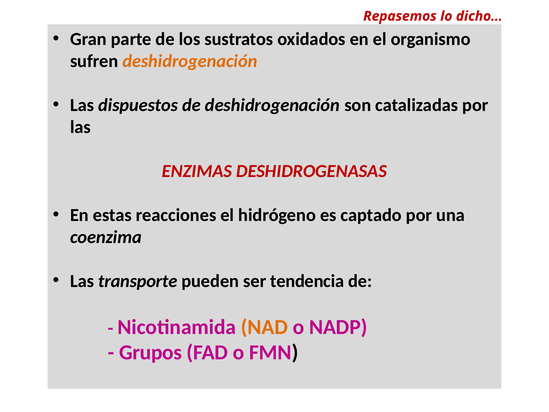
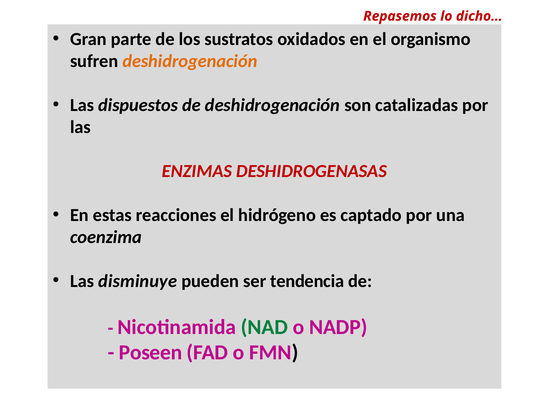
transporte: transporte -> disminuye
NAD colour: orange -> green
Grupos: Grupos -> Poseen
